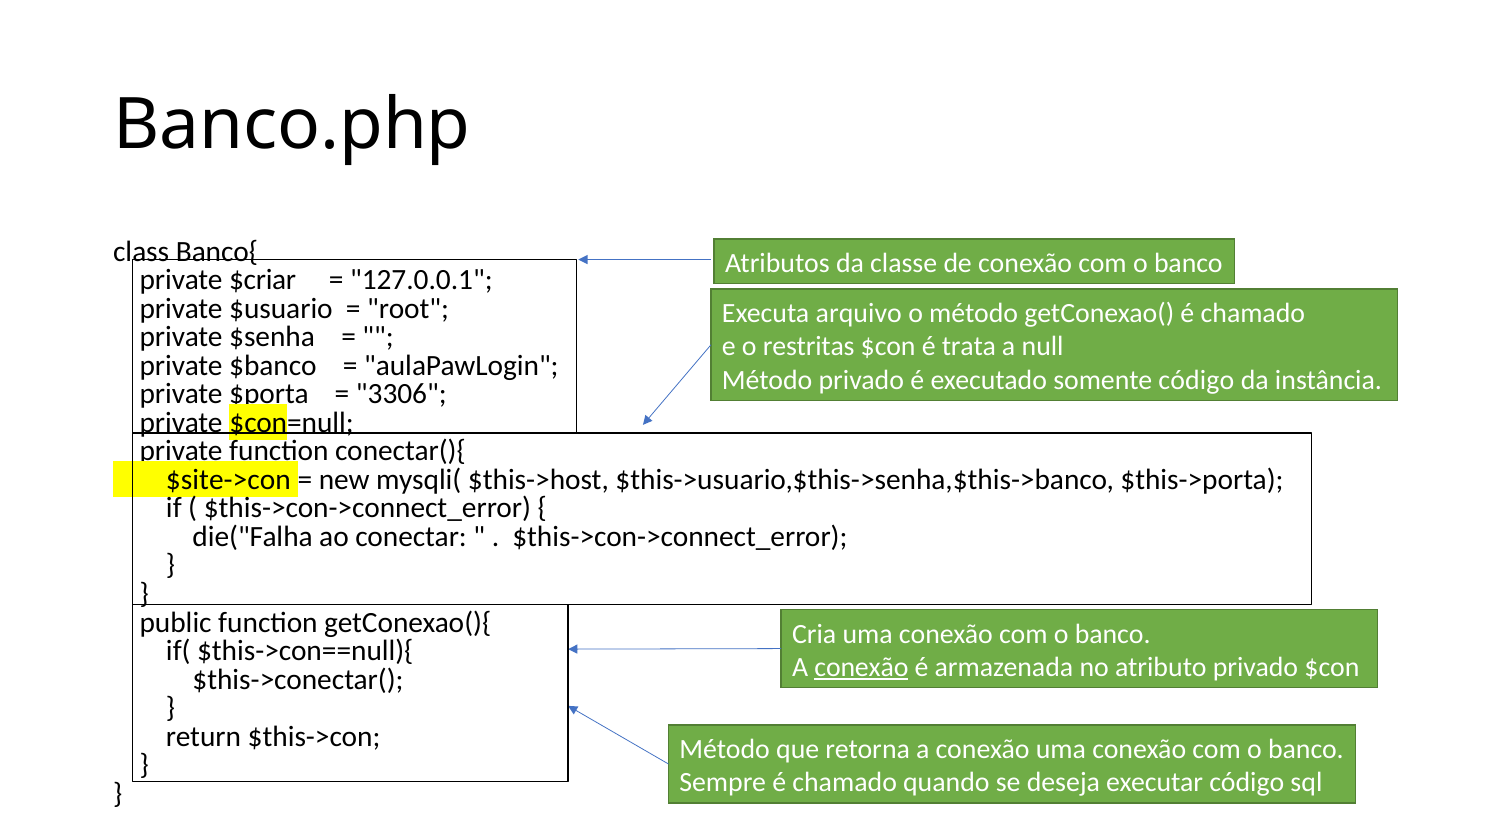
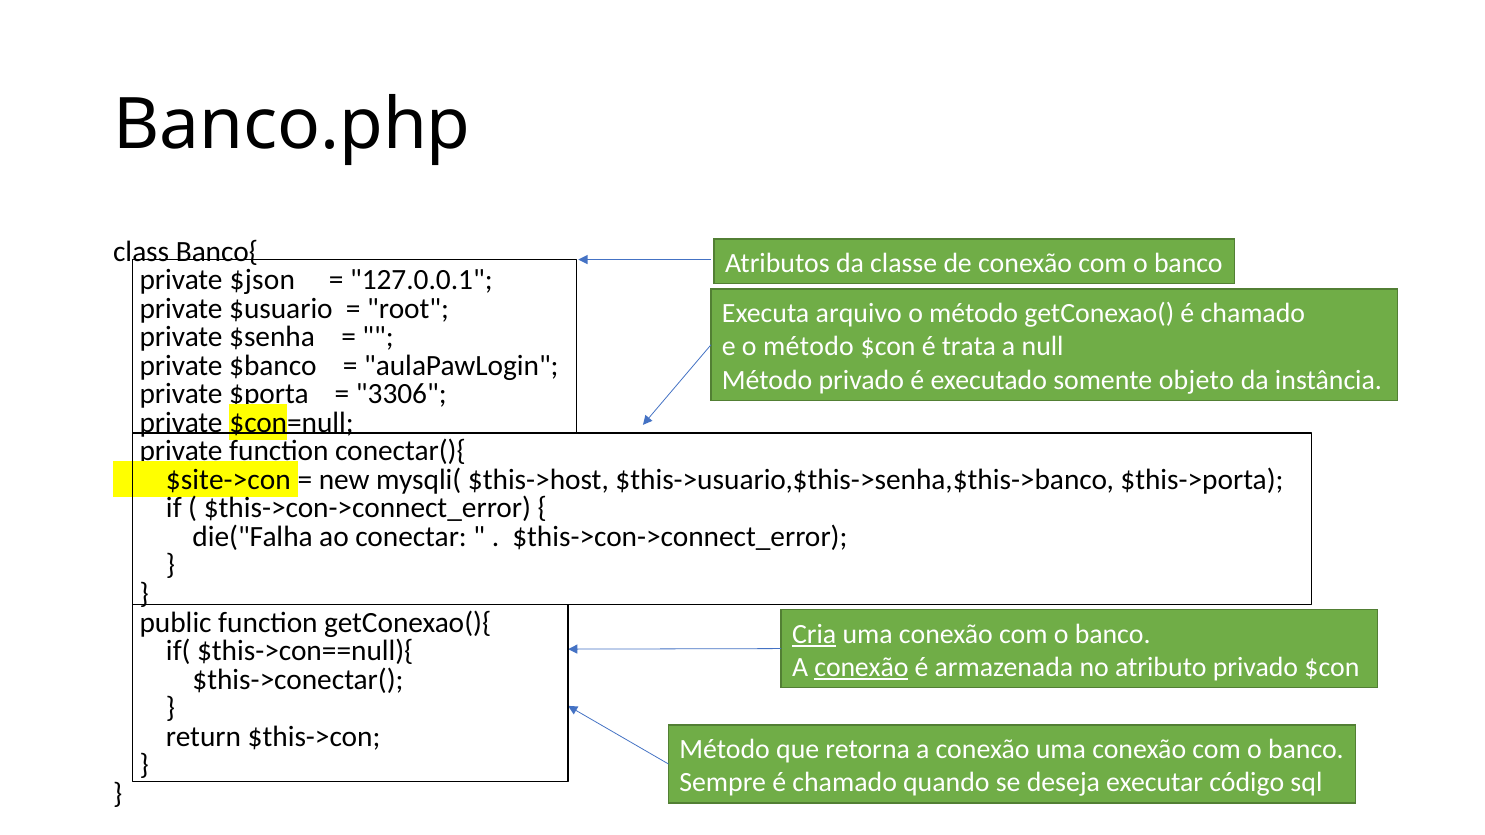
$criar: $criar -> $json
e o restritas: restritas -> método
somente código: código -> objeto
Cria underline: none -> present
